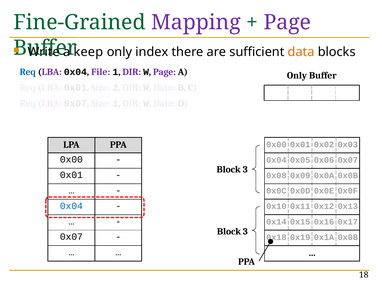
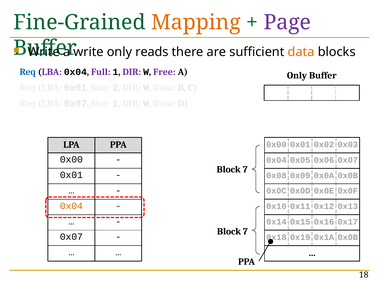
Mapping colour: purple -> orange
keep at (88, 52): keep -> write
index: index -> reads
File: File -> Full
W Page: Page -> Free
3 at (245, 170): 3 -> 7
0x04 at (71, 206) colour: blue -> orange
3 at (245, 232): 3 -> 7
